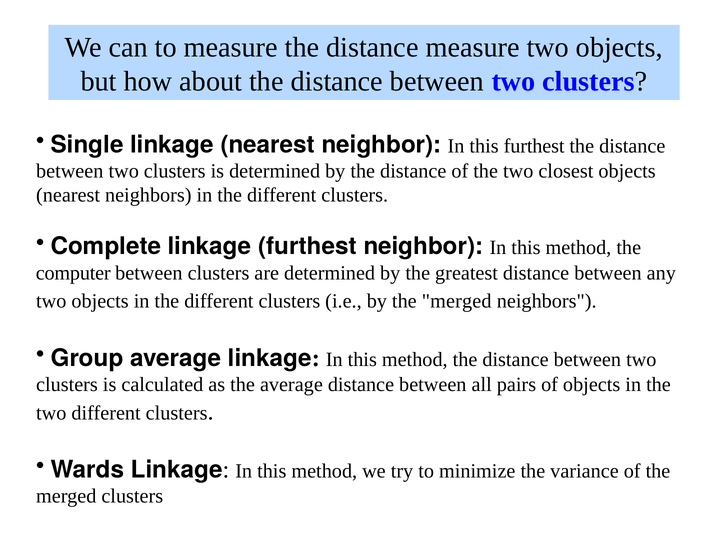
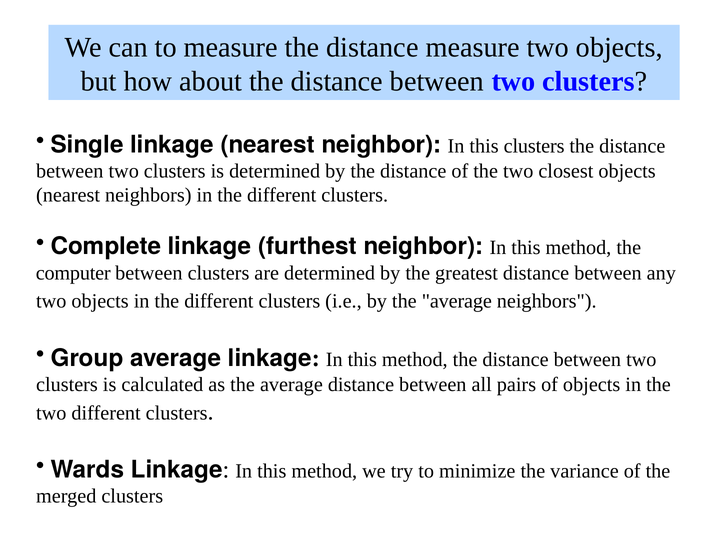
this furthest: furthest -> clusters
by the merged: merged -> average
